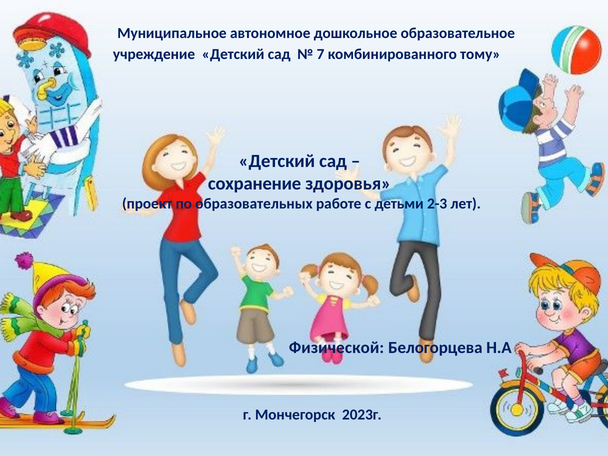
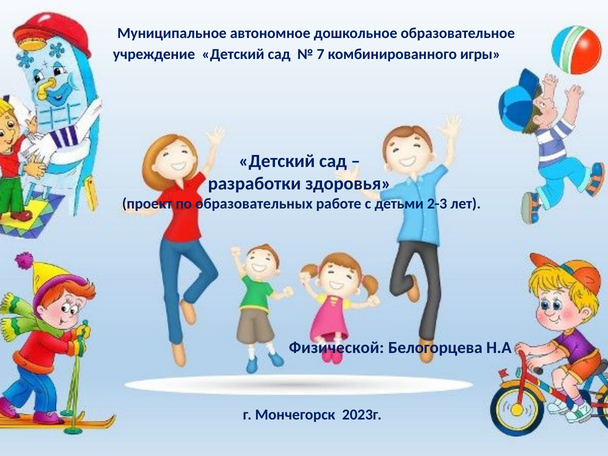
тому: тому -> игры
сохранение: сохранение -> разработки
